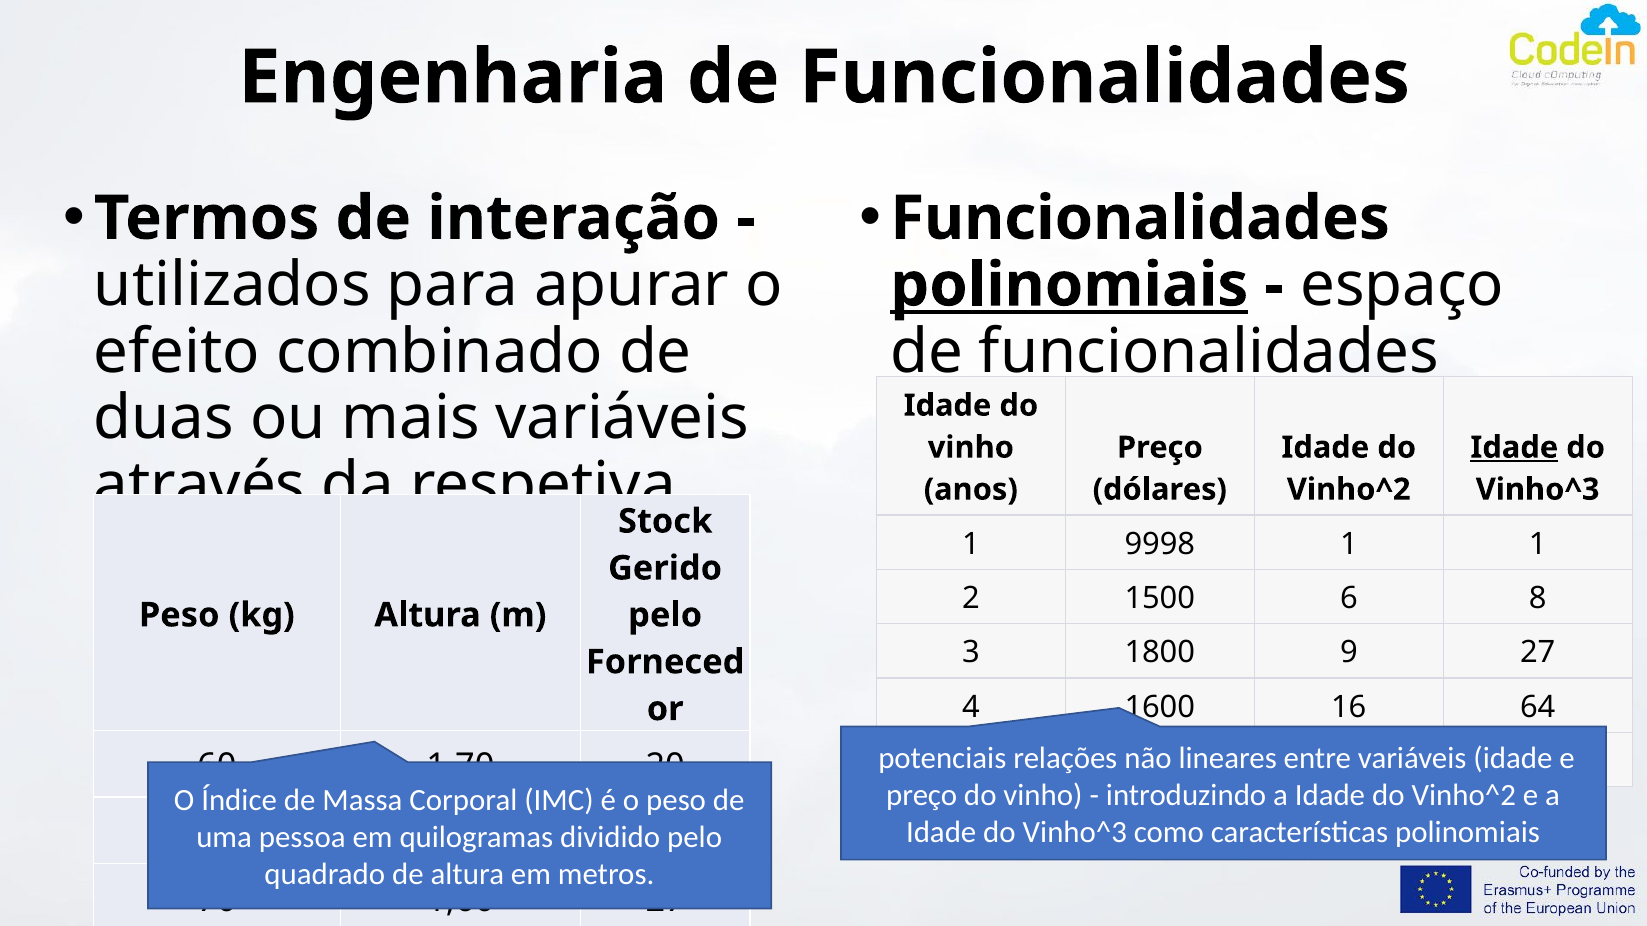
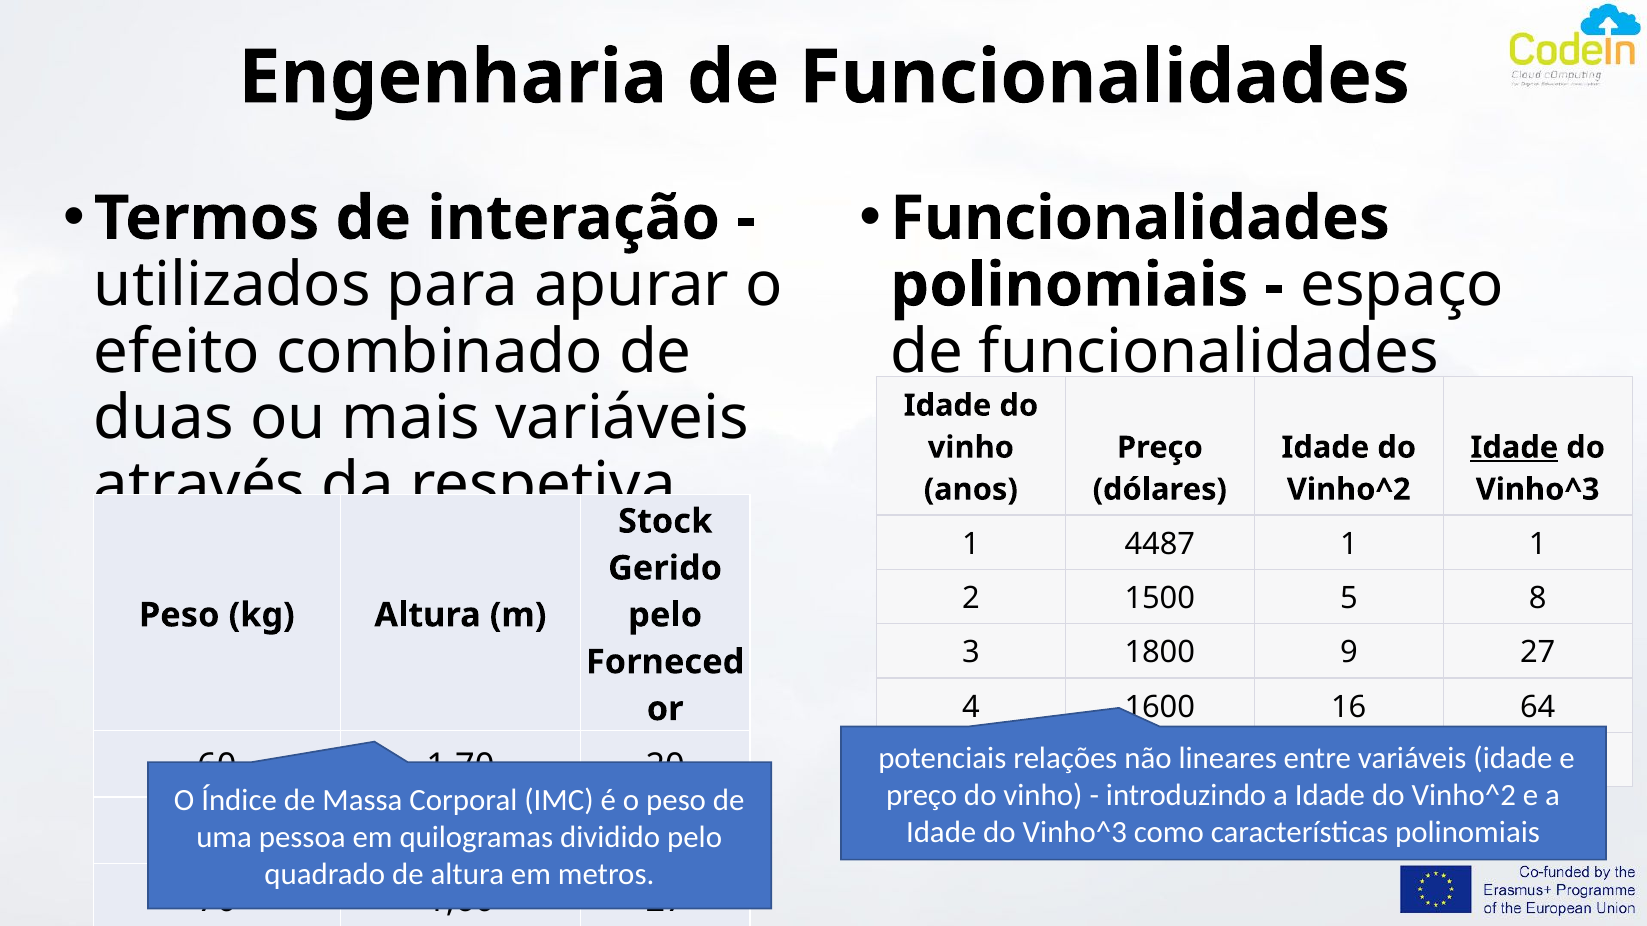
polinomiais at (1069, 285) underline: present -> none
9998: 9998 -> 4487
1500 6: 6 -> 5
